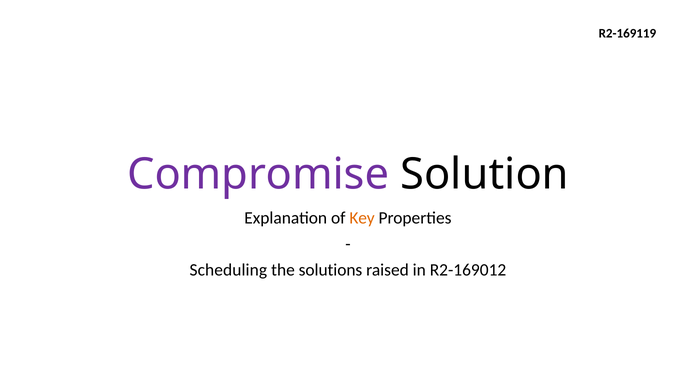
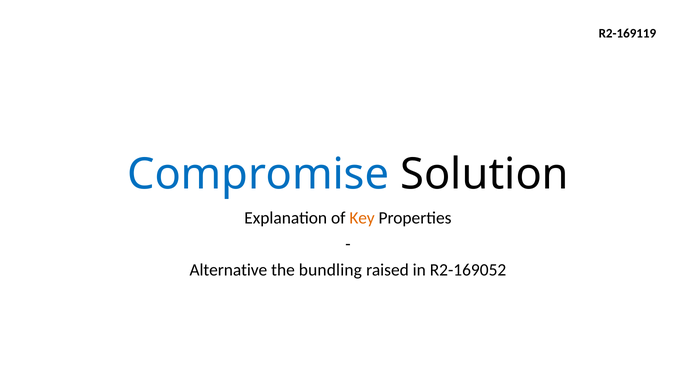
Compromise colour: purple -> blue
Scheduling: Scheduling -> Alternative
solutions: solutions -> bundling
R2-169012: R2-169012 -> R2-169052
